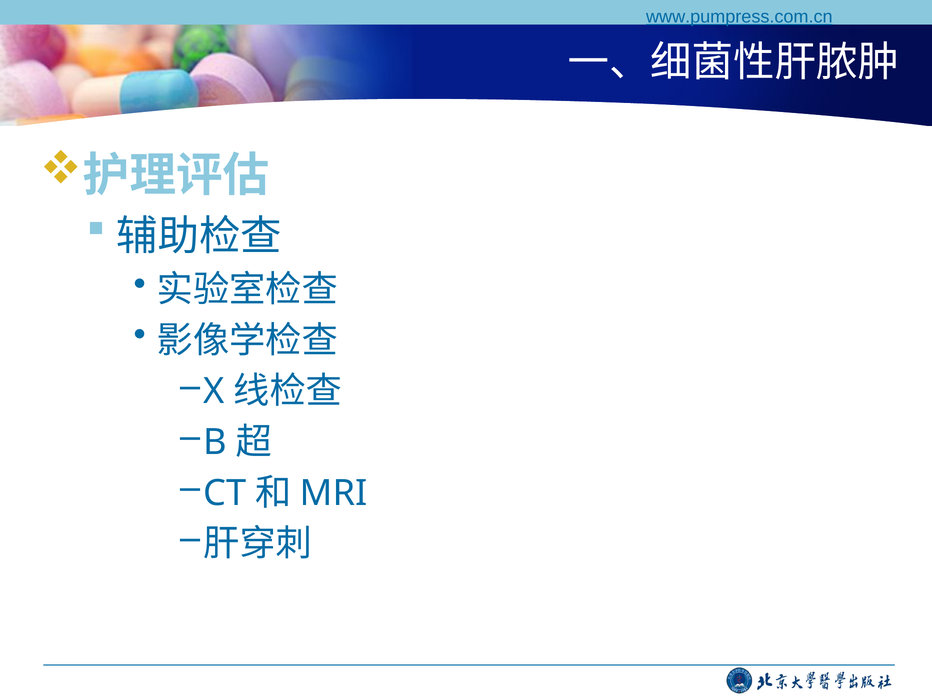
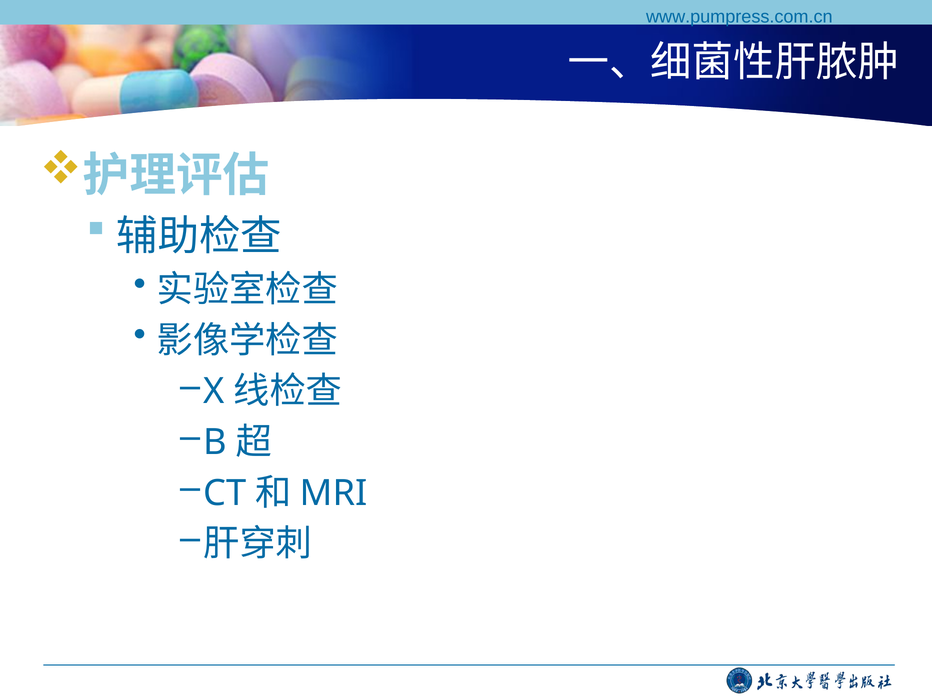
www.pumpress.com.cn underline: present -> none
